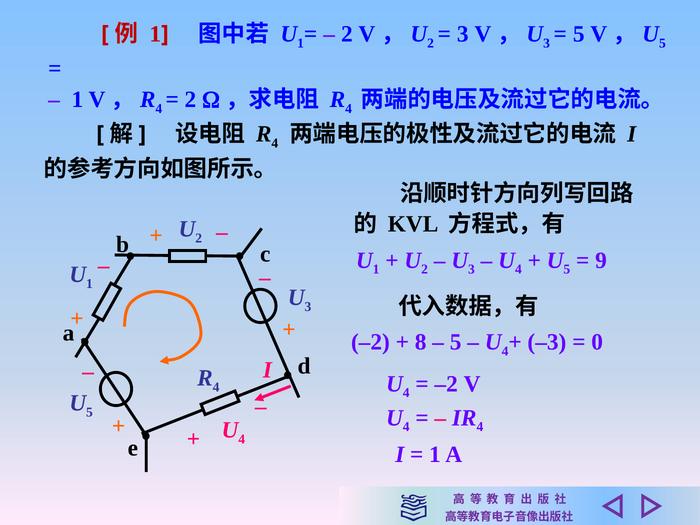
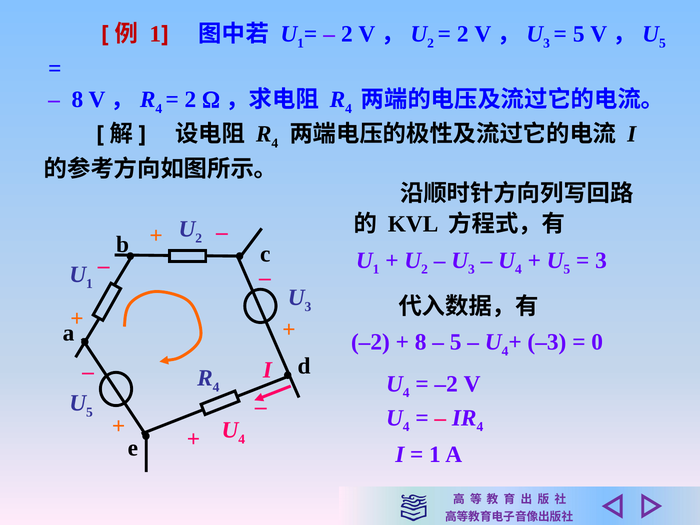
3 at (463, 34): 3 -> 2
1 at (77, 100): 1 -> 8
9 at (601, 260): 9 -> 3
